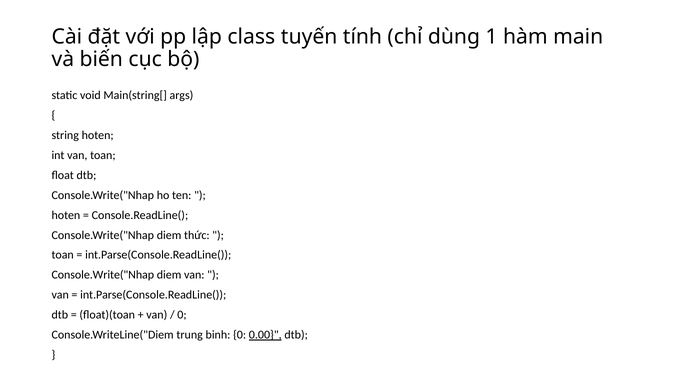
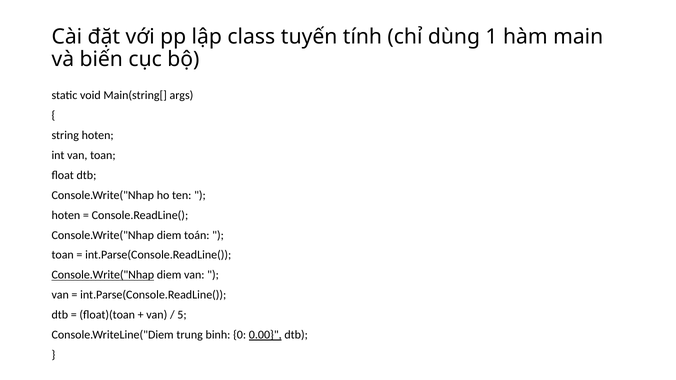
thức: thức -> toán
Console.Write("Nhap at (103, 275) underline: none -> present
0 at (182, 315): 0 -> 5
